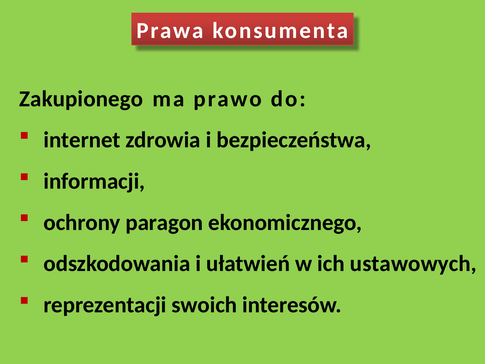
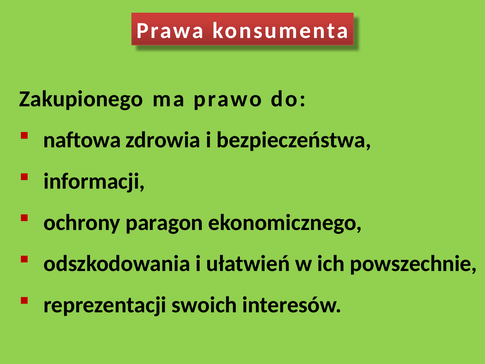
internet: internet -> naftowa
ustawowych: ustawowych -> powszechnie
